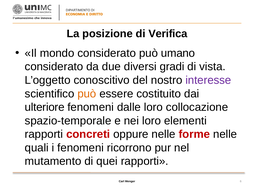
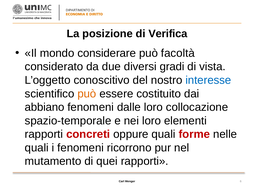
mondo considerato: considerato -> considerare
umano: umano -> facoltà
interesse colour: purple -> blue
ulteriore: ulteriore -> abbiano
oppure nelle: nelle -> quali
